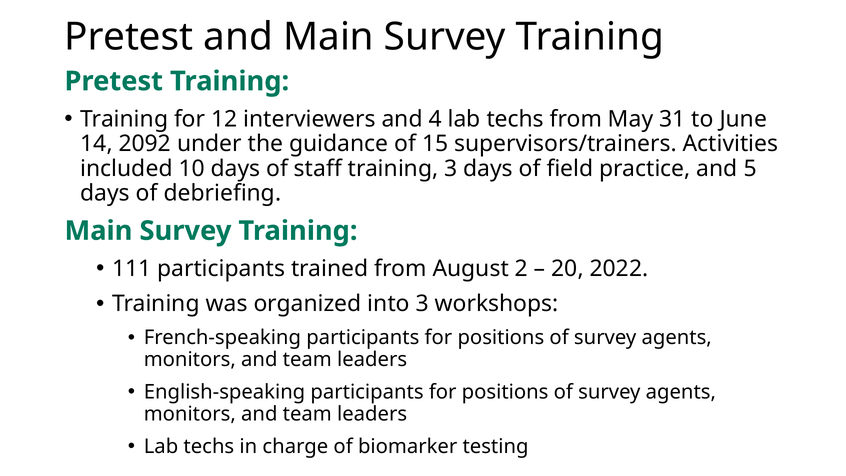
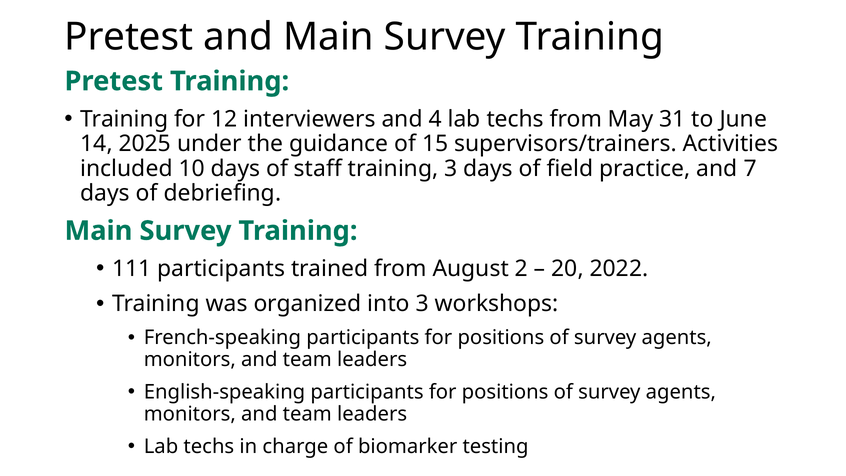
2092: 2092 -> 2025
5: 5 -> 7
